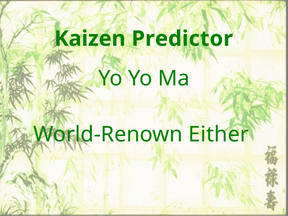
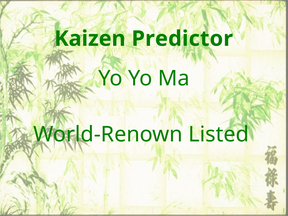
Either: Either -> Listed
